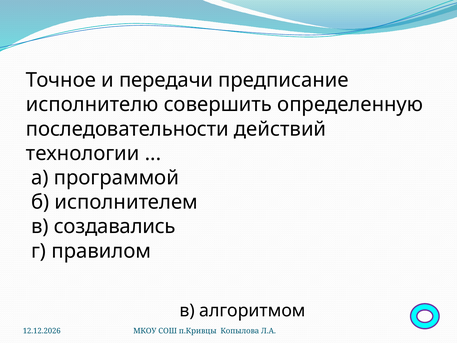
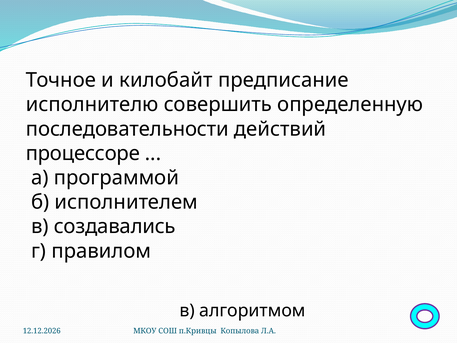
передачи: передачи -> килобайт
технологии: технологии -> процессоре
